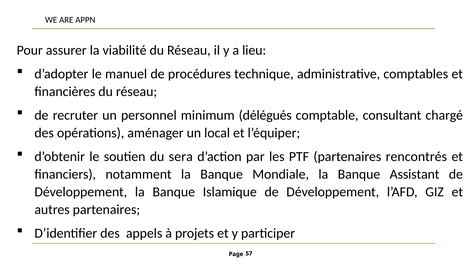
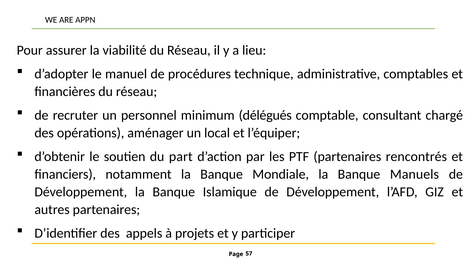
sera: sera -> part
Assistant: Assistant -> Manuels
